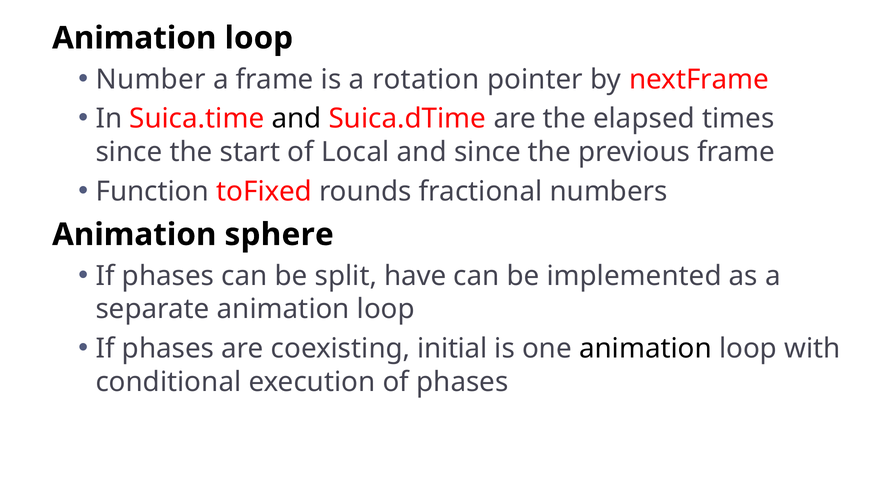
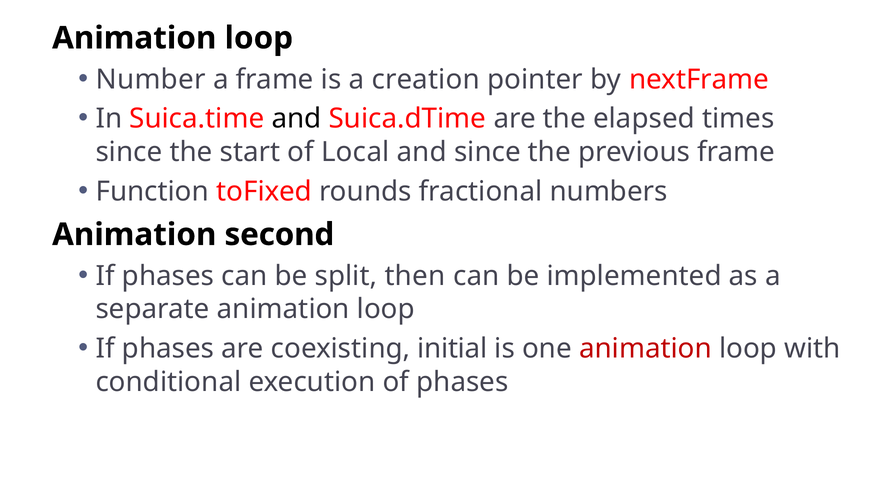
rotation: rotation -> creation
sphere: sphere -> second
have: have -> then
animation at (645, 349) colour: black -> red
